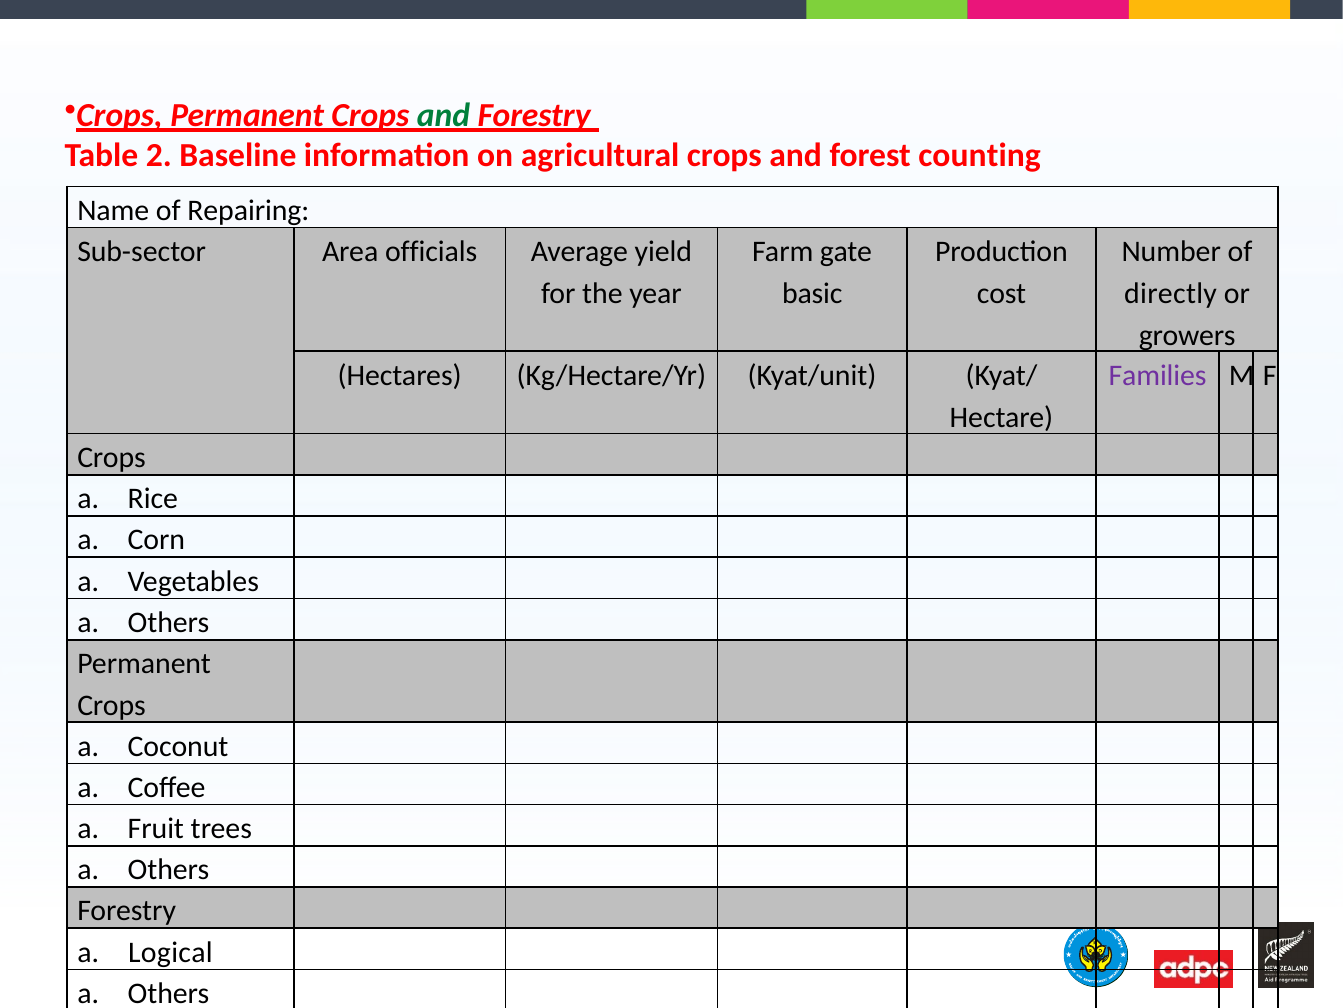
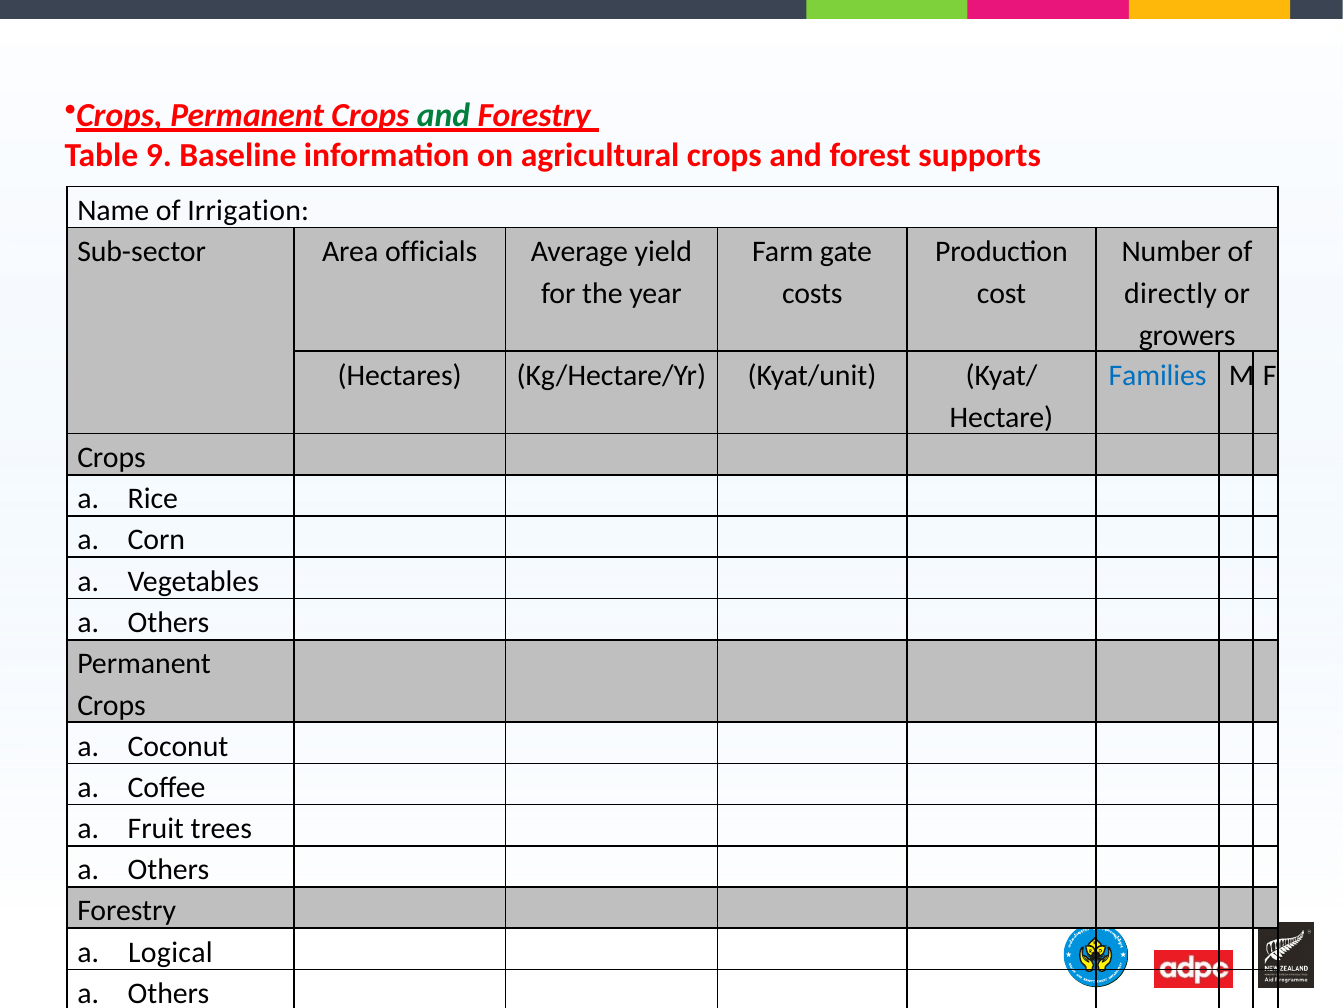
2: 2 -> 9
counting: counting -> supports
Repairing: Repairing -> Irrigation
basic: basic -> costs
Families colour: purple -> blue
